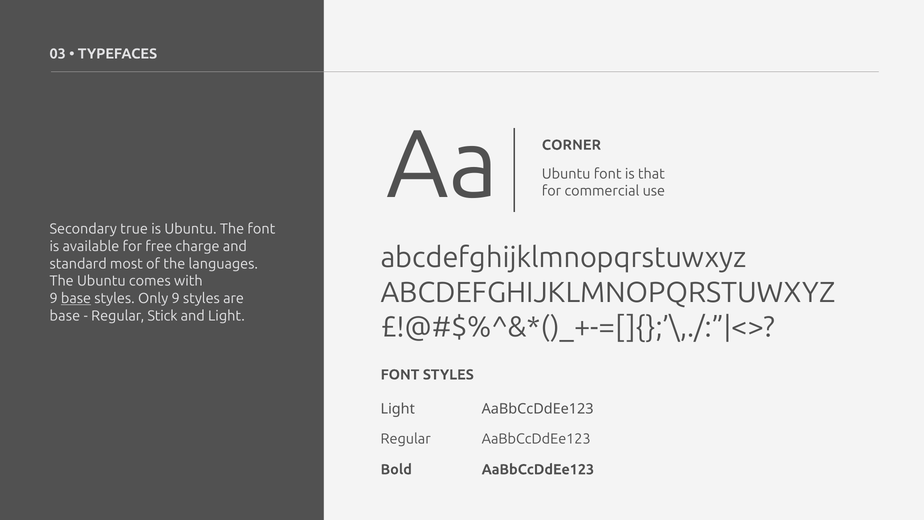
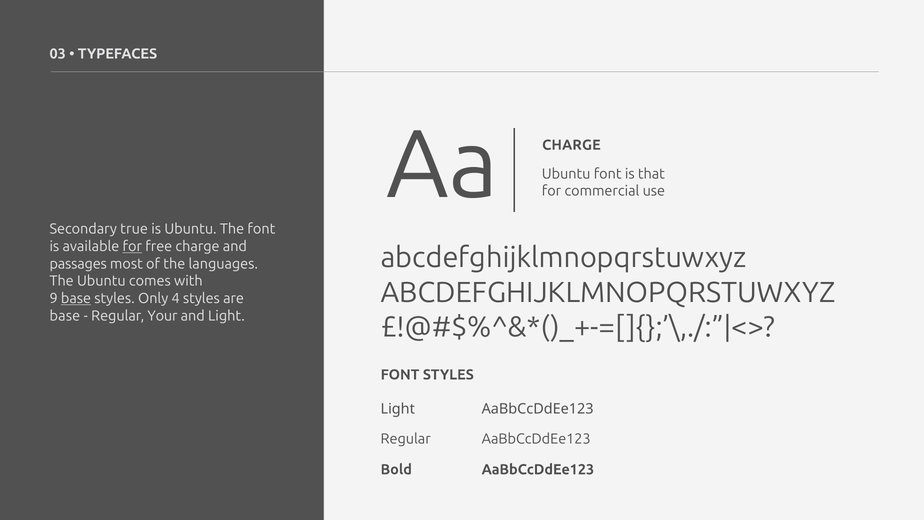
CORNER at (571, 145): CORNER -> CHARGE
for at (132, 246) underline: none -> present
standard: standard -> passages
Only 9: 9 -> 4
Stick: Stick -> Your
